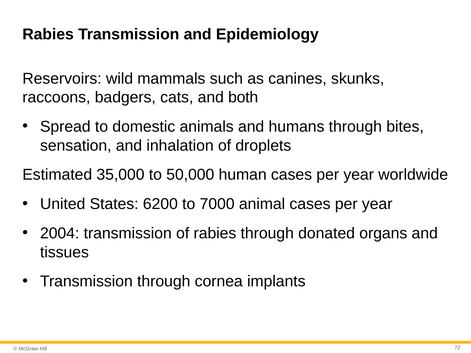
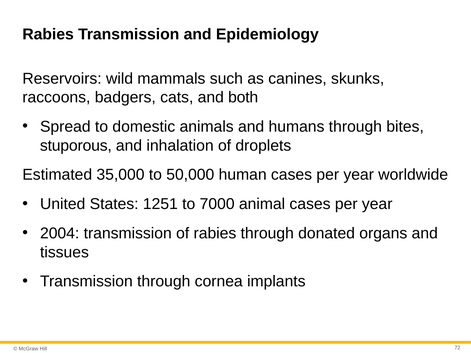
sensation: sensation -> stuporous
6200: 6200 -> 1251
